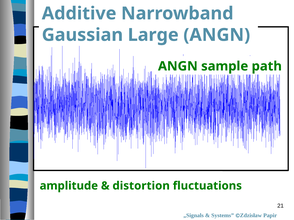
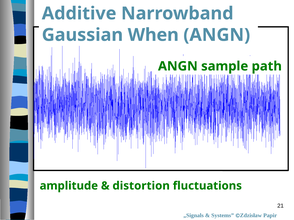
Large: Large -> When
